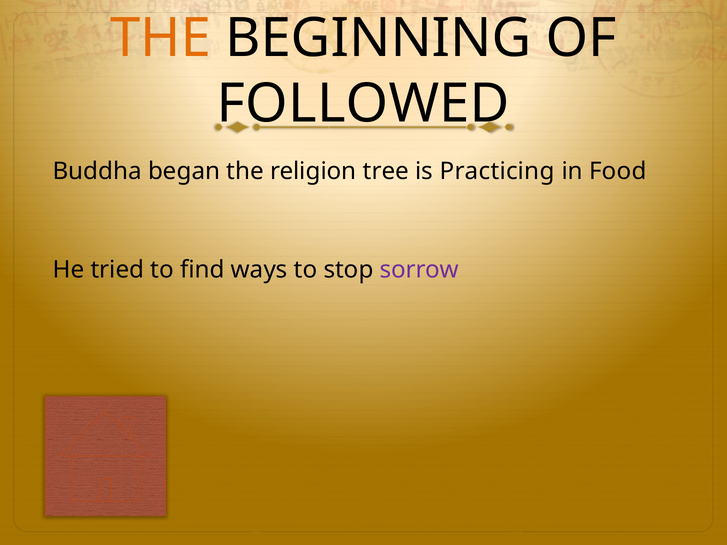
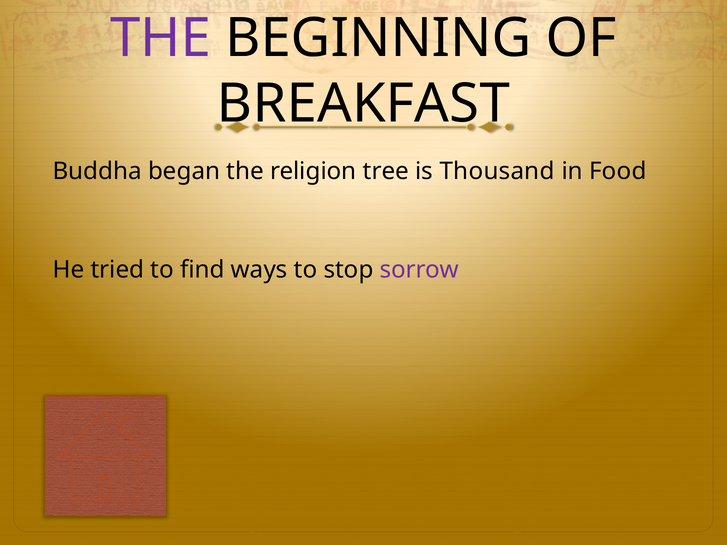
THE at (161, 38) colour: orange -> purple
FOLLOWED: FOLLOWED -> BREAKFAST
Practicing: Practicing -> Thousand
